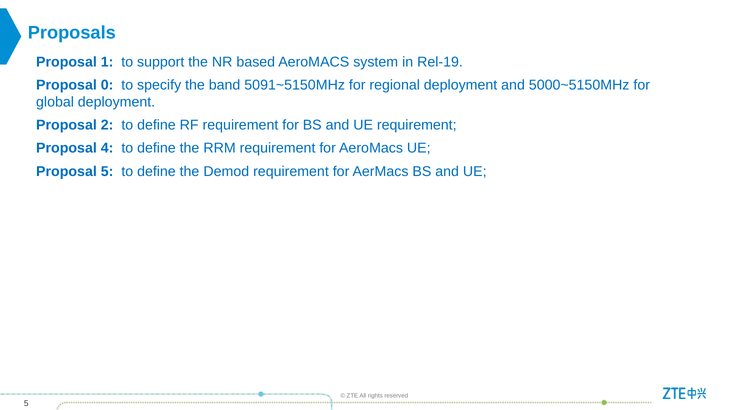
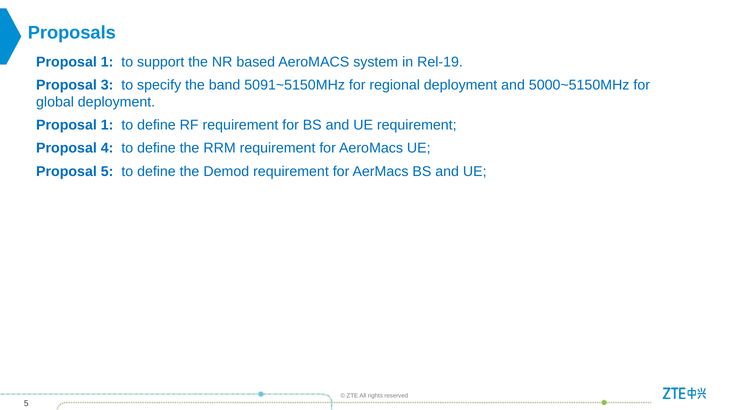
0: 0 -> 3
2 at (107, 125): 2 -> 1
